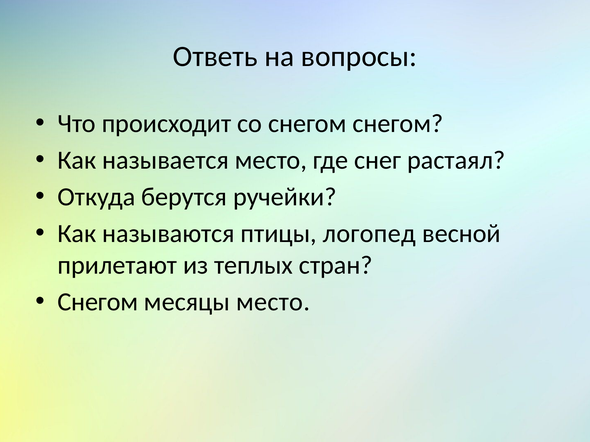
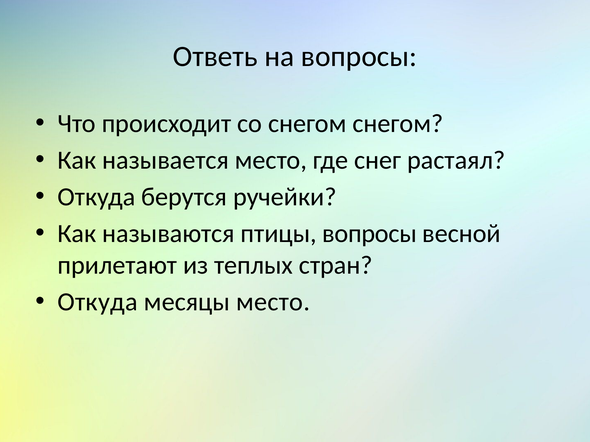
птицы логопед: логопед -> вопросы
Снегом at (98, 302): Снегом -> Откуда
